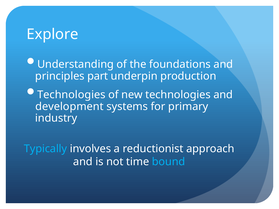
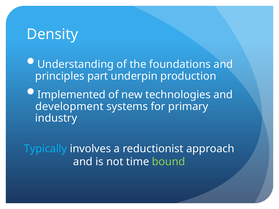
Explore: Explore -> Density
Technologies at (71, 95): Technologies -> Implemented
bound colour: light blue -> light green
